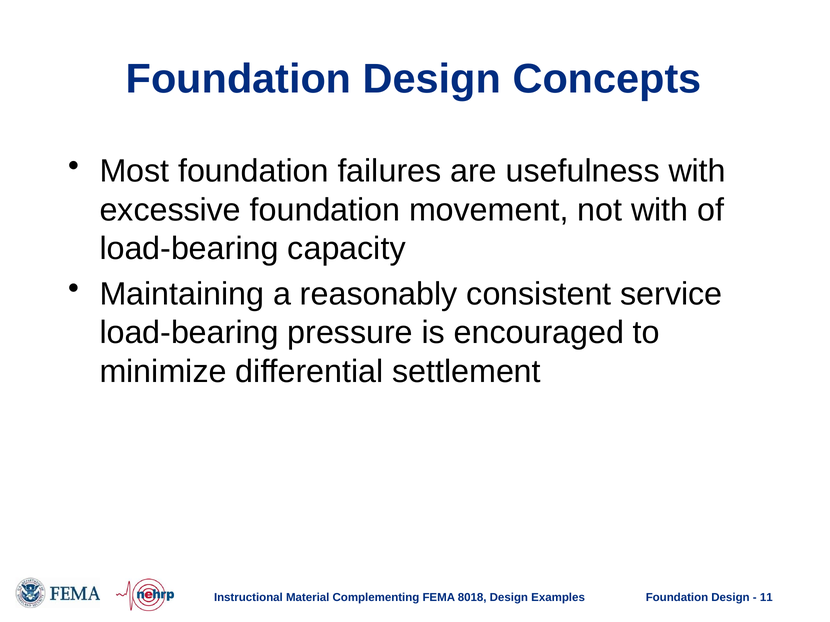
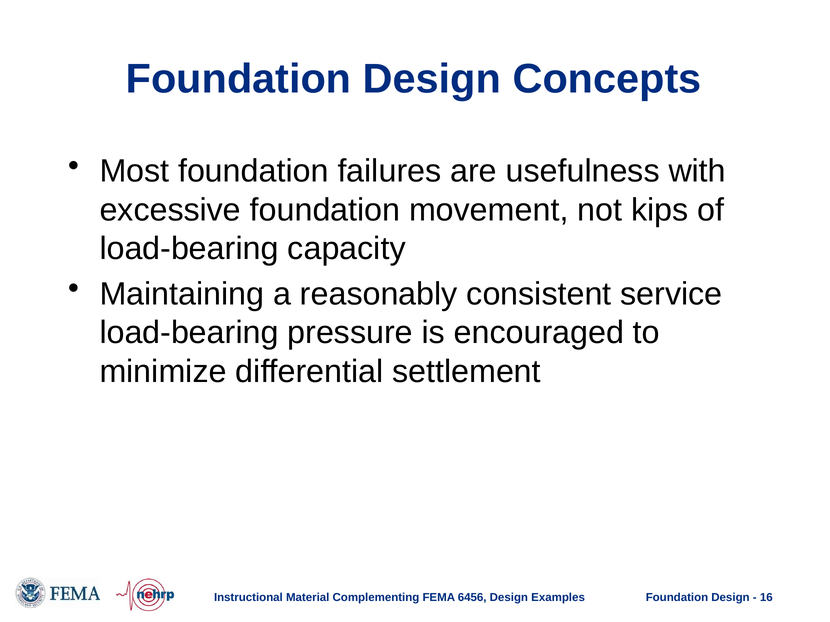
not with: with -> kips
8018: 8018 -> 6456
11: 11 -> 16
